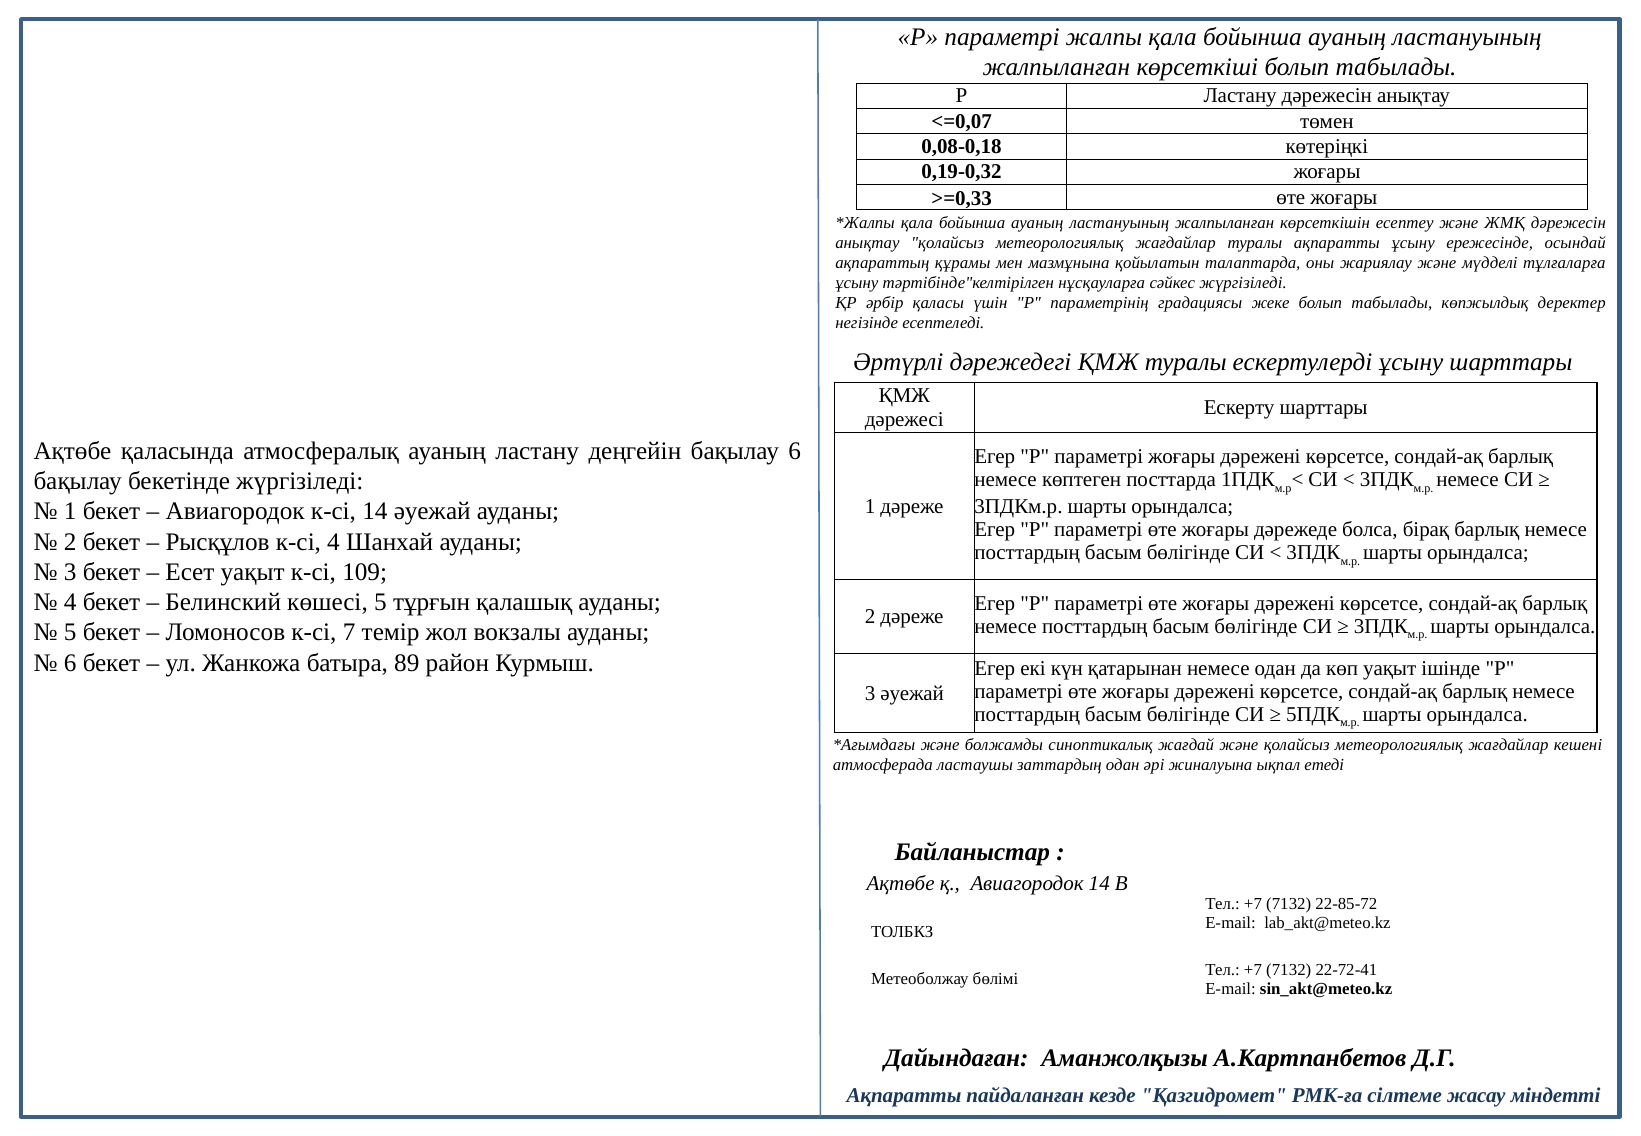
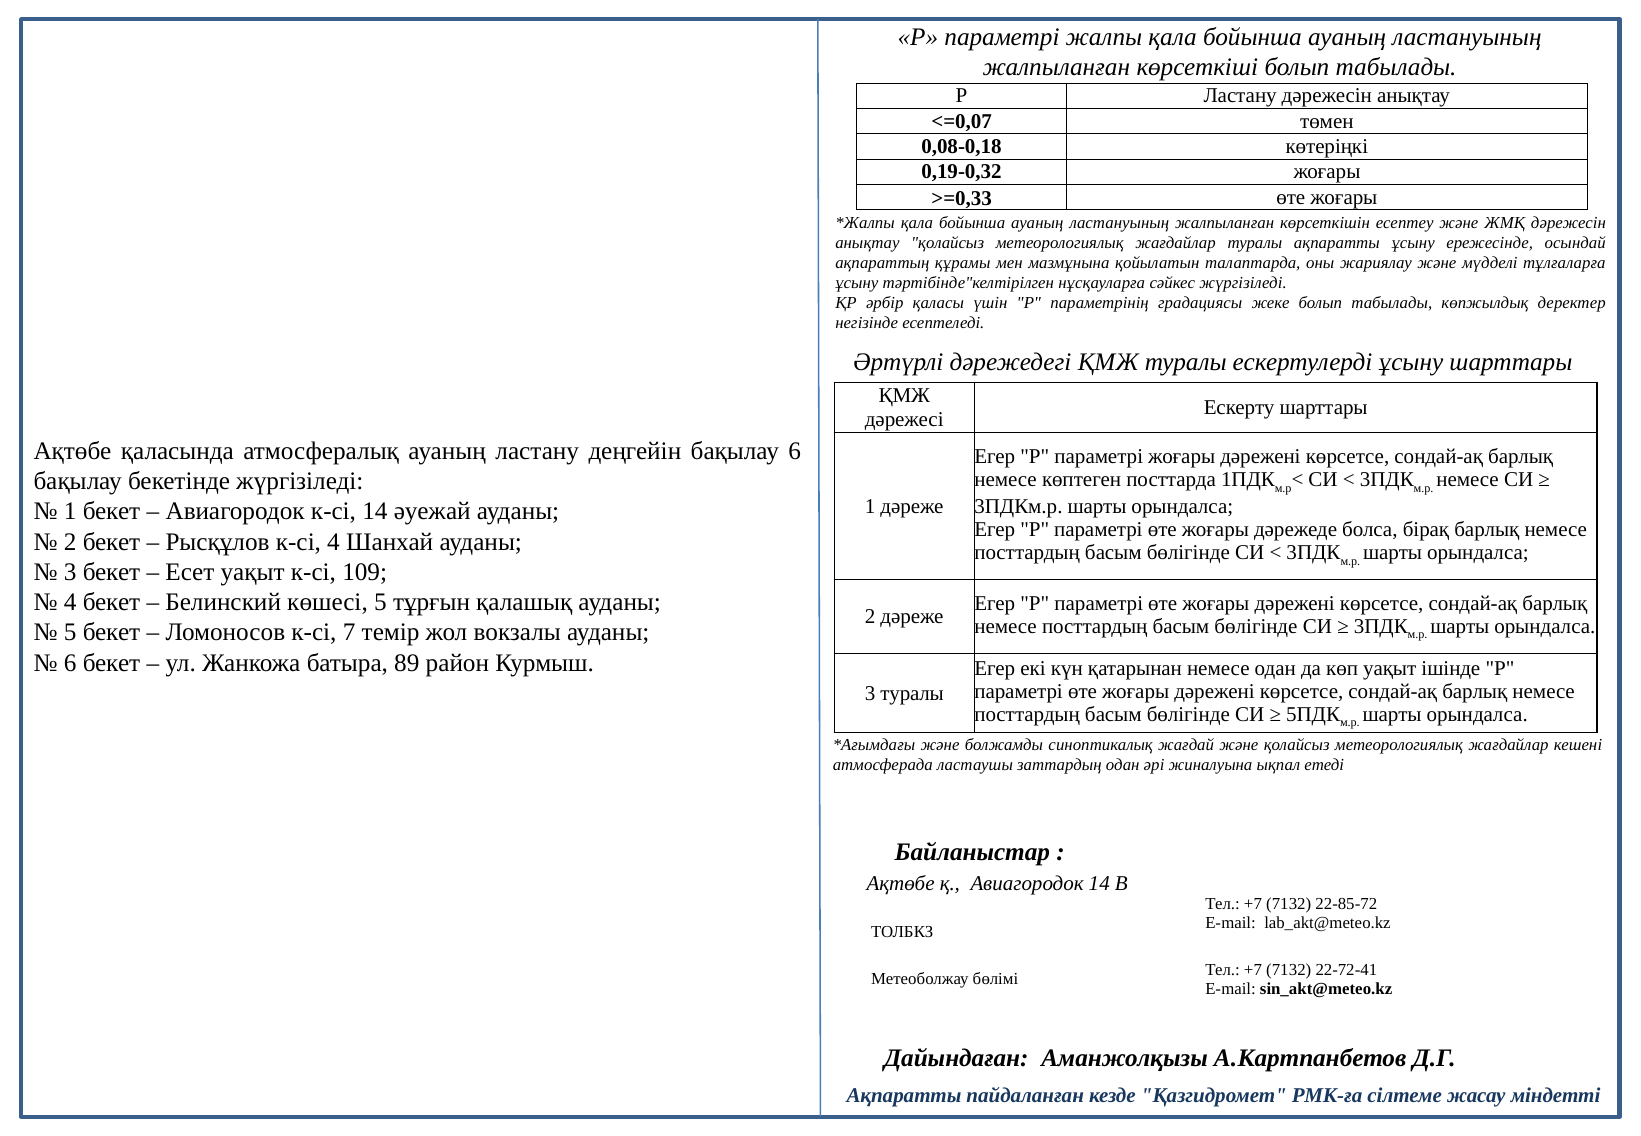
3 әуежай: әуежай -> туралы
